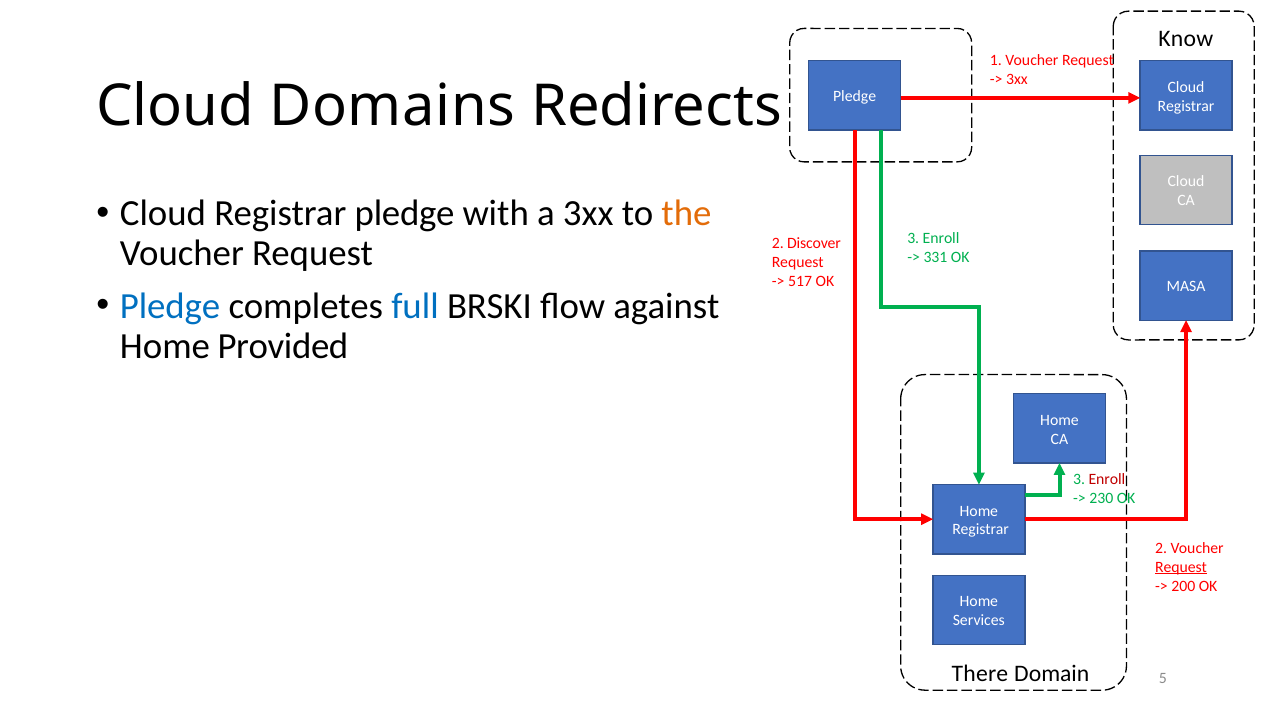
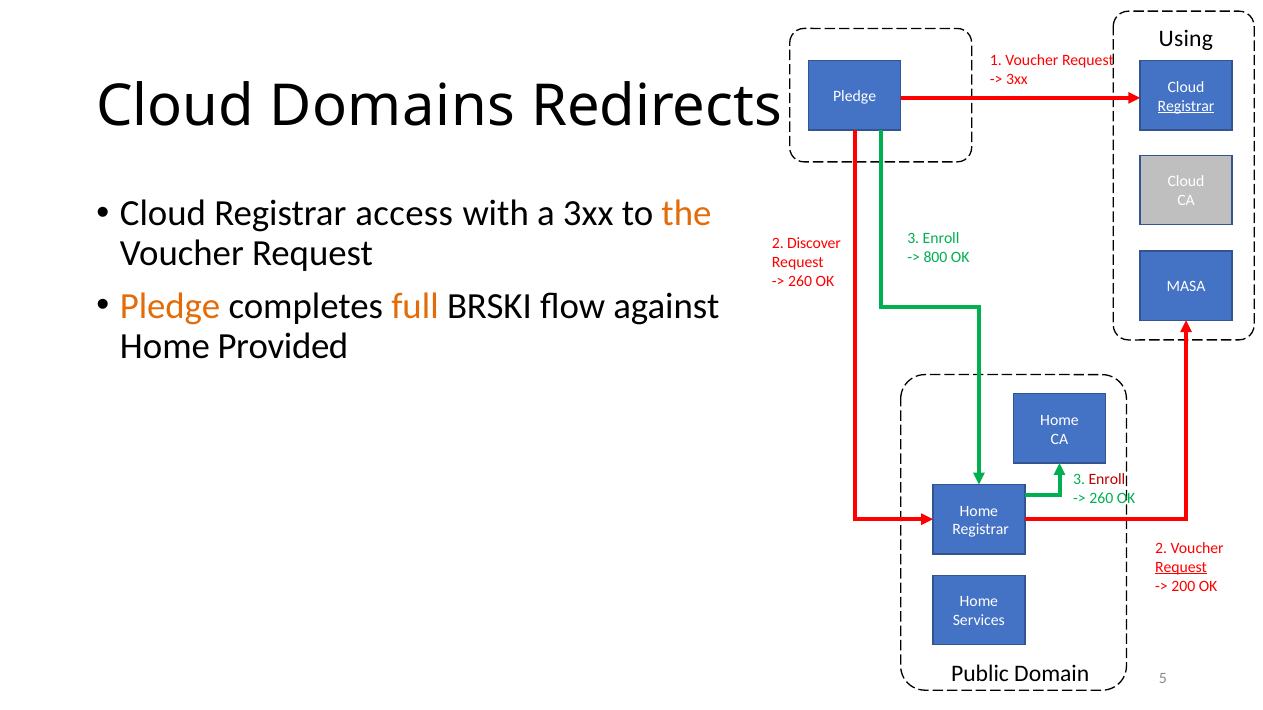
Know: Know -> Using
Registrar at (1186, 106) underline: none -> present
pledge at (405, 214): pledge -> access
331: 331 -> 800
517 at (800, 281): 517 -> 260
Pledge at (170, 306) colour: blue -> orange
full colour: blue -> orange
230 at (1101, 499): 230 -> 260
There: There -> Public
